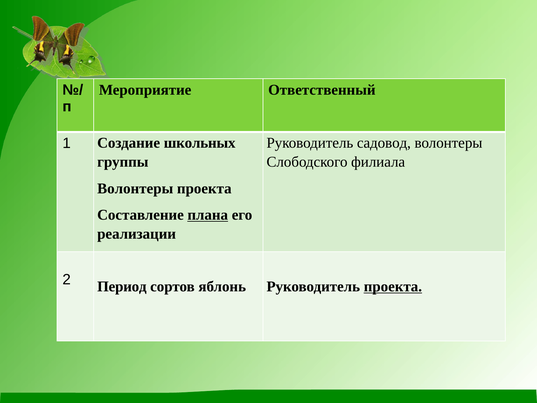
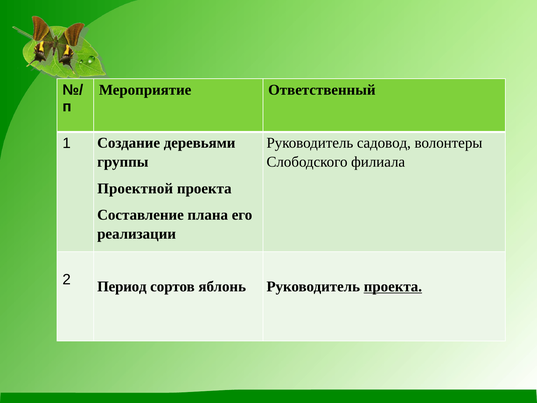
школьных: школьных -> деревьями
Волонтеры at (135, 188): Волонтеры -> Проектной
плана underline: present -> none
